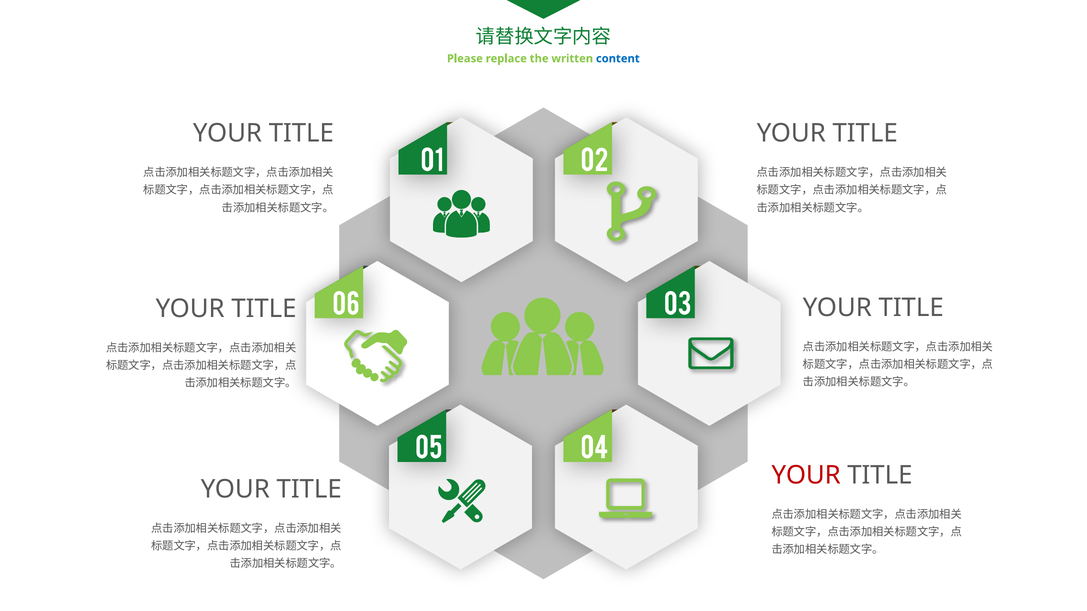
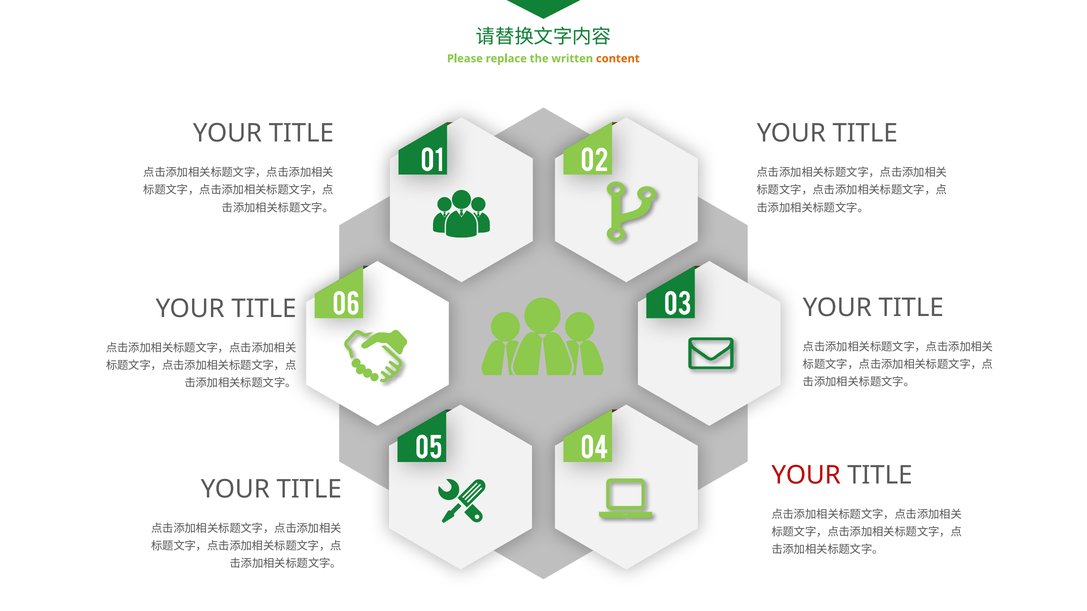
content colour: blue -> orange
